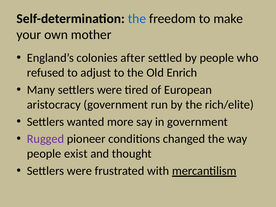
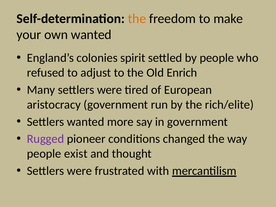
the at (137, 19) colour: blue -> orange
own mother: mother -> wanted
after: after -> spirit
